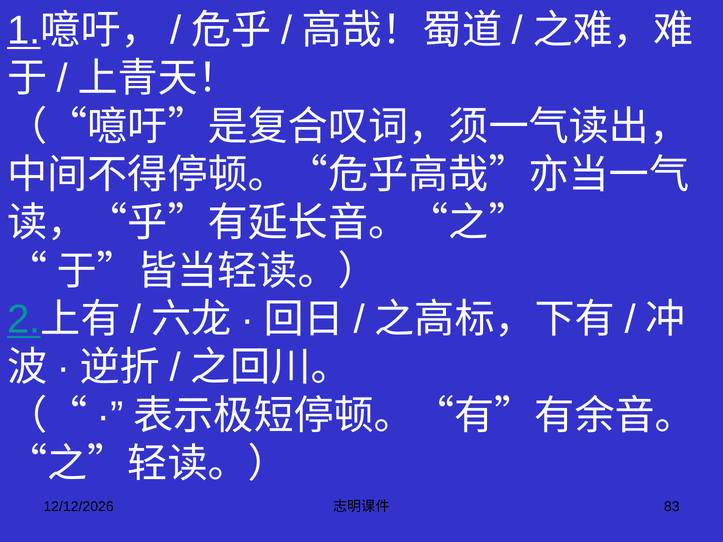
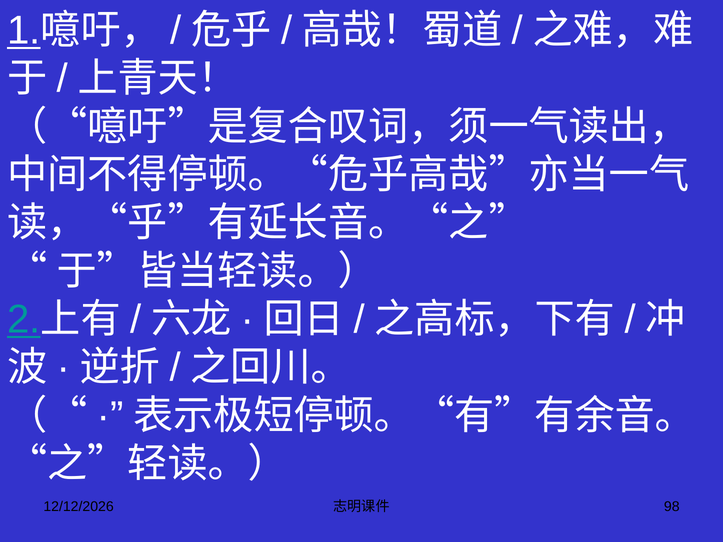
83: 83 -> 98
